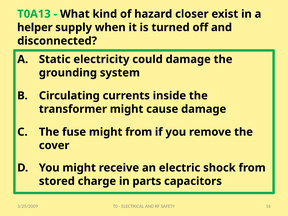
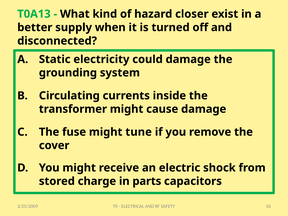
helper: helper -> better
might from: from -> tune
